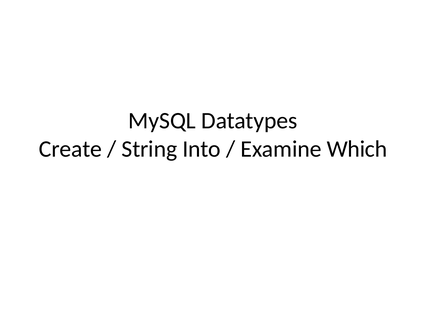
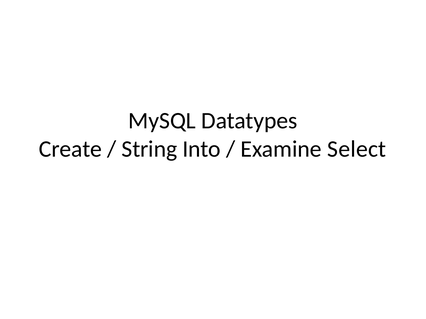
Which: Which -> Select
